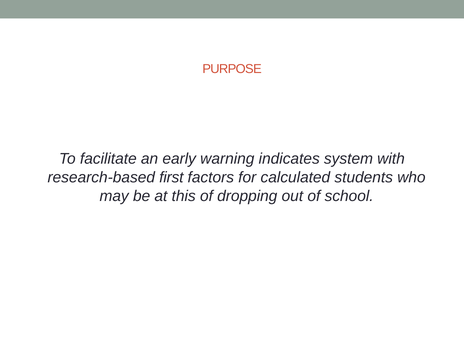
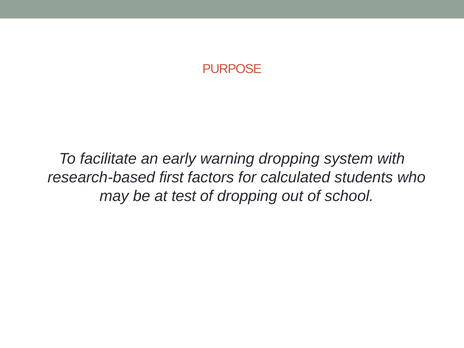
warning indicates: indicates -> dropping
this: this -> test
